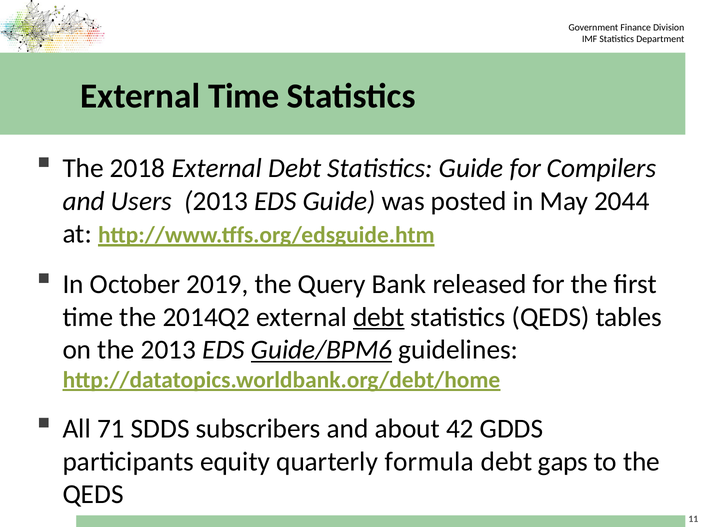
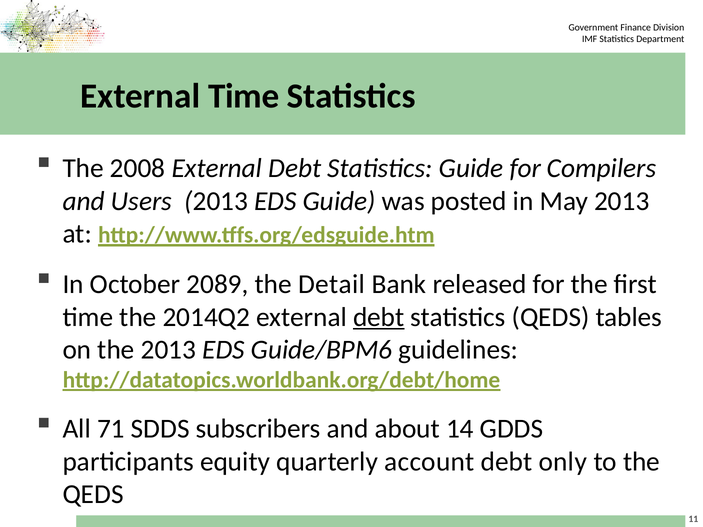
2018: 2018 -> 2008
May 2044: 2044 -> 2013
2019: 2019 -> 2089
Query: Query -> Detail
Guide/BPM6 underline: present -> none
42: 42 -> 14
formula: formula -> account
gaps: gaps -> only
